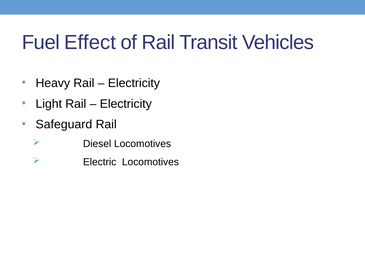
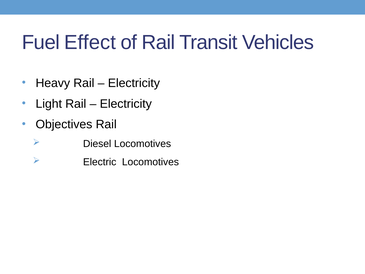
Safeguard: Safeguard -> Objectives
